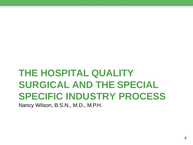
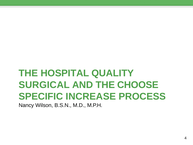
SPECIAL: SPECIAL -> CHOOSE
INDUSTRY: INDUSTRY -> INCREASE
